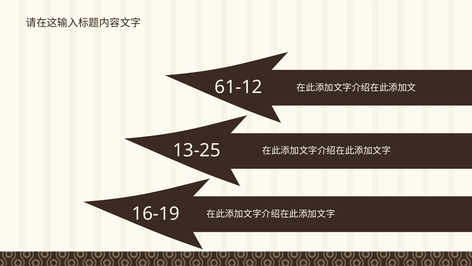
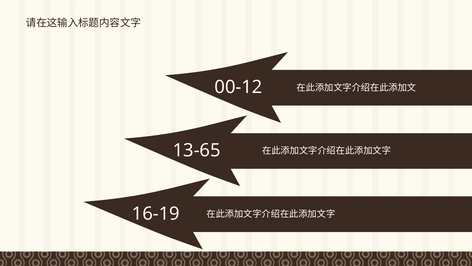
61-12: 61-12 -> 00-12
13-25: 13-25 -> 13-65
